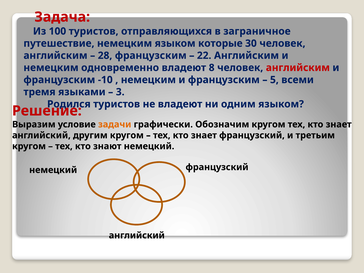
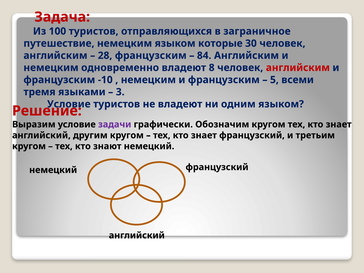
22: 22 -> 84
Родился at (69, 104): Родился -> Условие
задачи colour: orange -> purple
